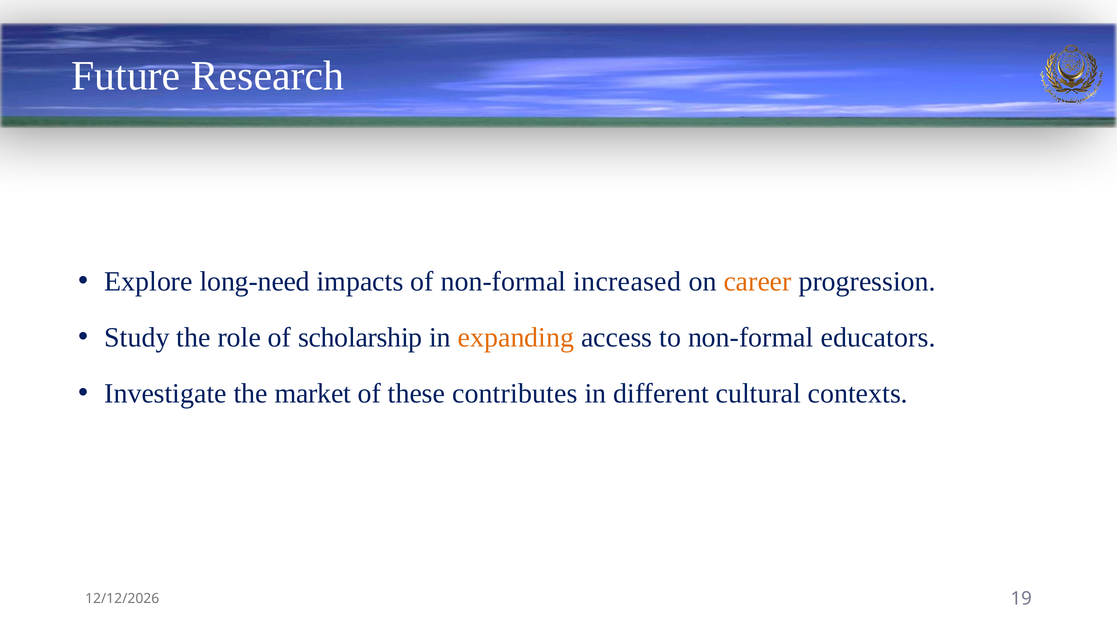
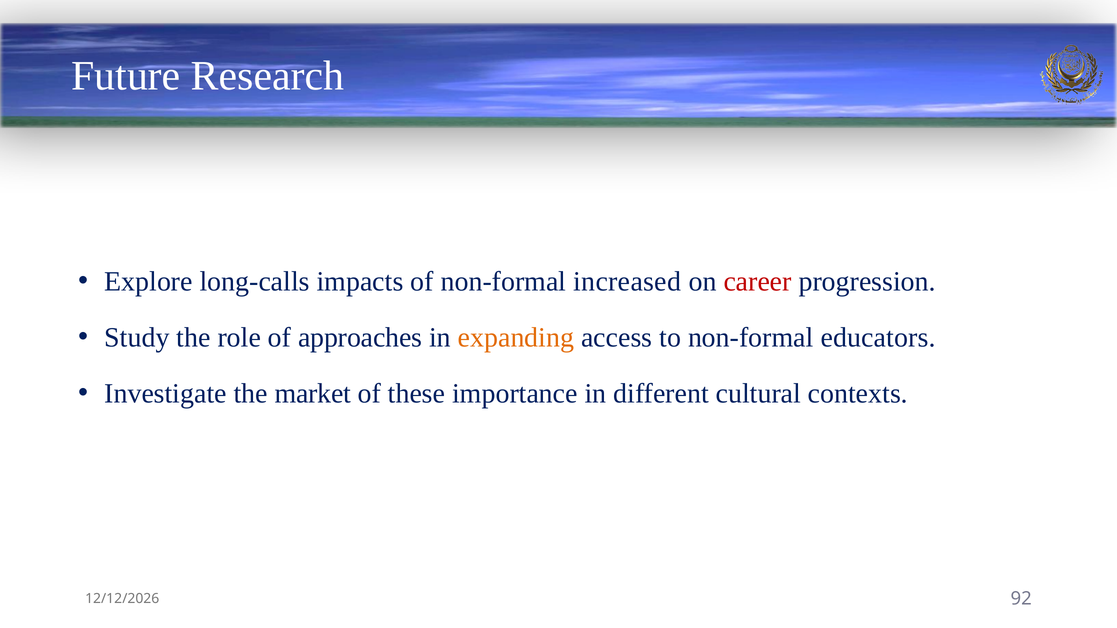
long-need: long-need -> long-calls
career colour: orange -> red
scholarship: scholarship -> approaches
contributes: contributes -> importance
19: 19 -> 92
